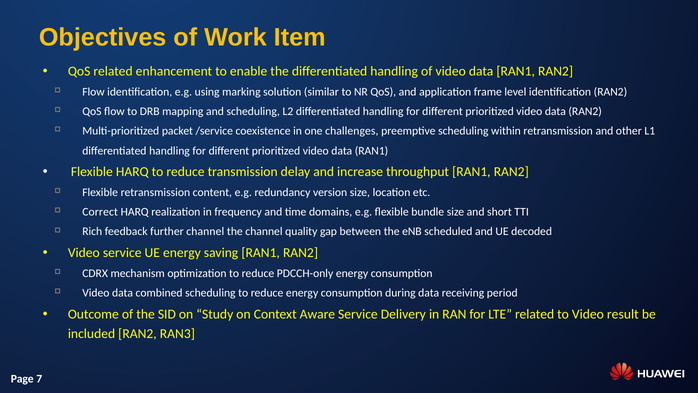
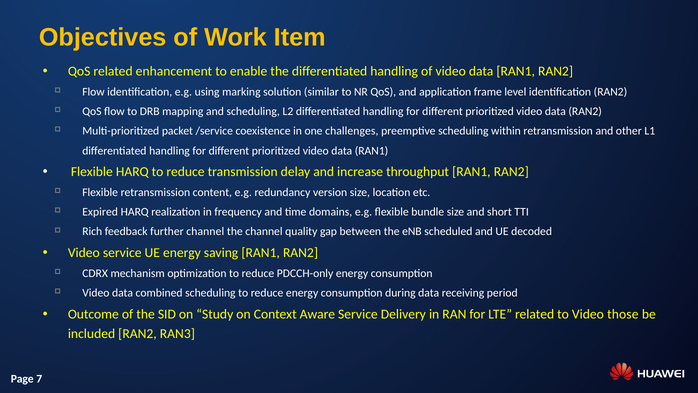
Correct: Correct -> Expired
result: result -> those
